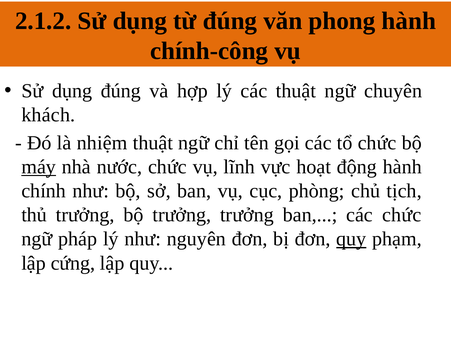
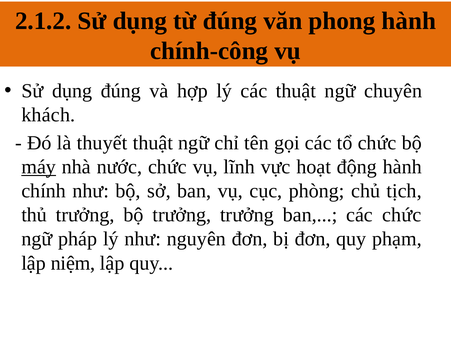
nhiệm: nhiệm -> thuyết
quy at (351, 239) underline: present -> none
cứng: cứng -> niệm
